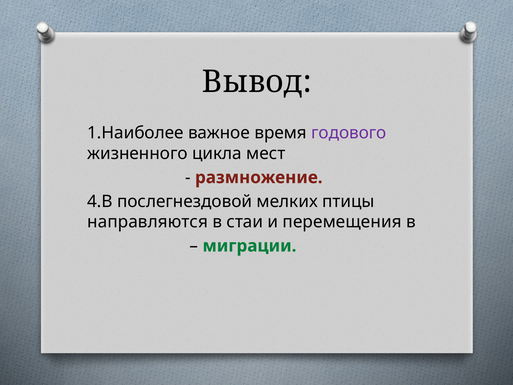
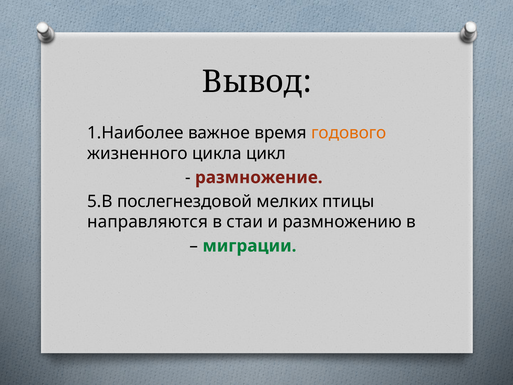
годового colour: purple -> orange
мест: мест -> цикл
4.В: 4.В -> 5.В
перемещения: перемещения -> размножению
